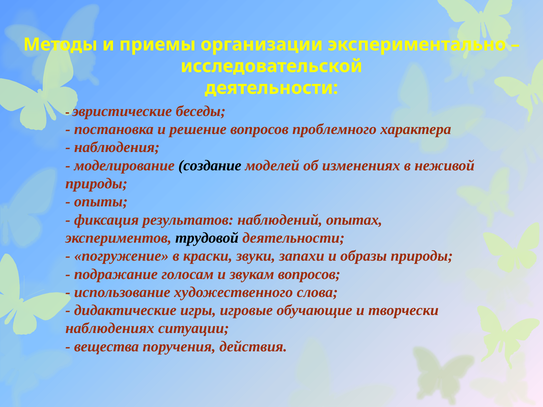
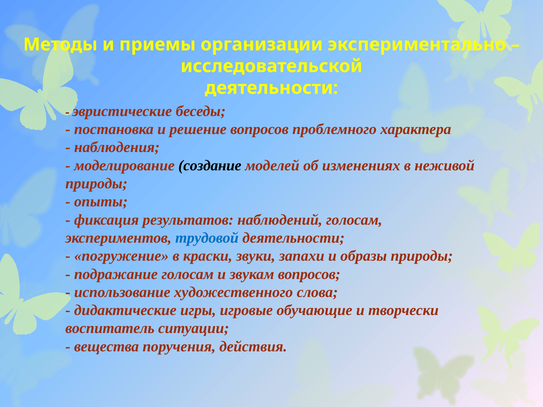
наблюдений опытах: опытах -> голосам
трудовой colour: black -> blue
наблюдениях: наблюдениях -> воспитатель
